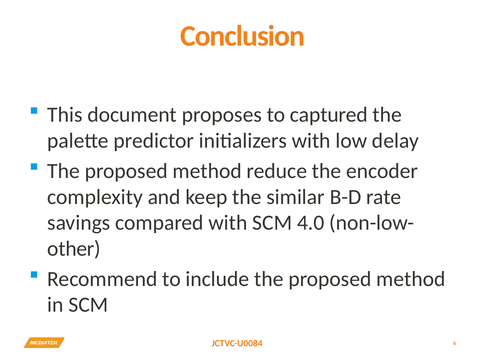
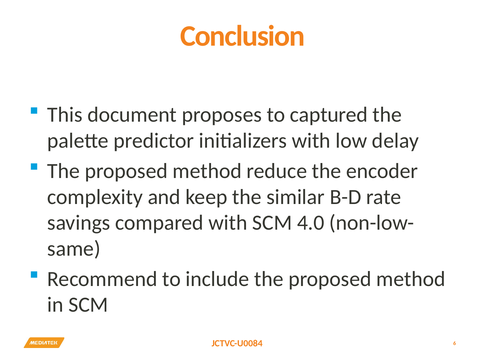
other: other -> same
